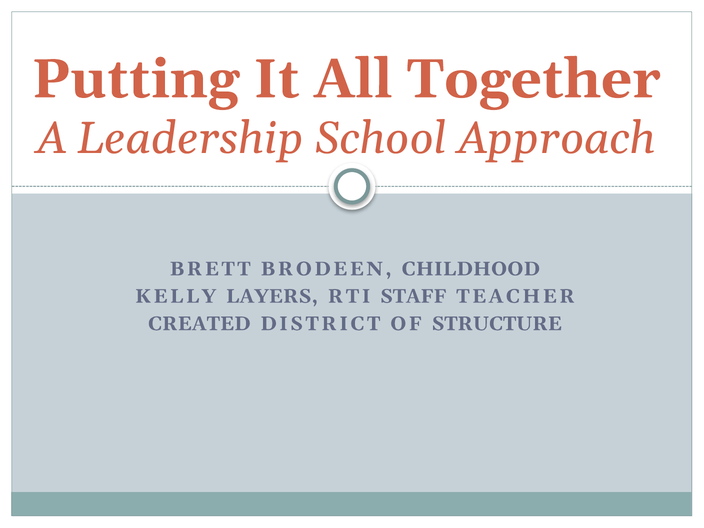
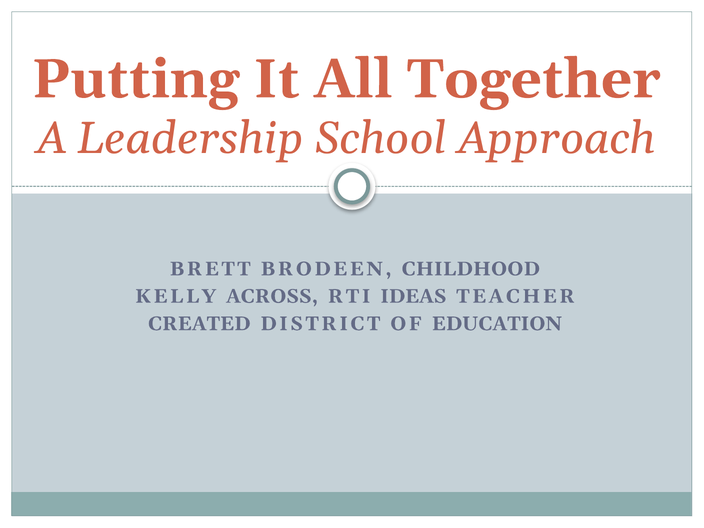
LAYERS: LAYERS -> ACROSS
STAFF: STAFF -> IDEAS
STRUCTURE: STRUCTURE -> EDUCATION
